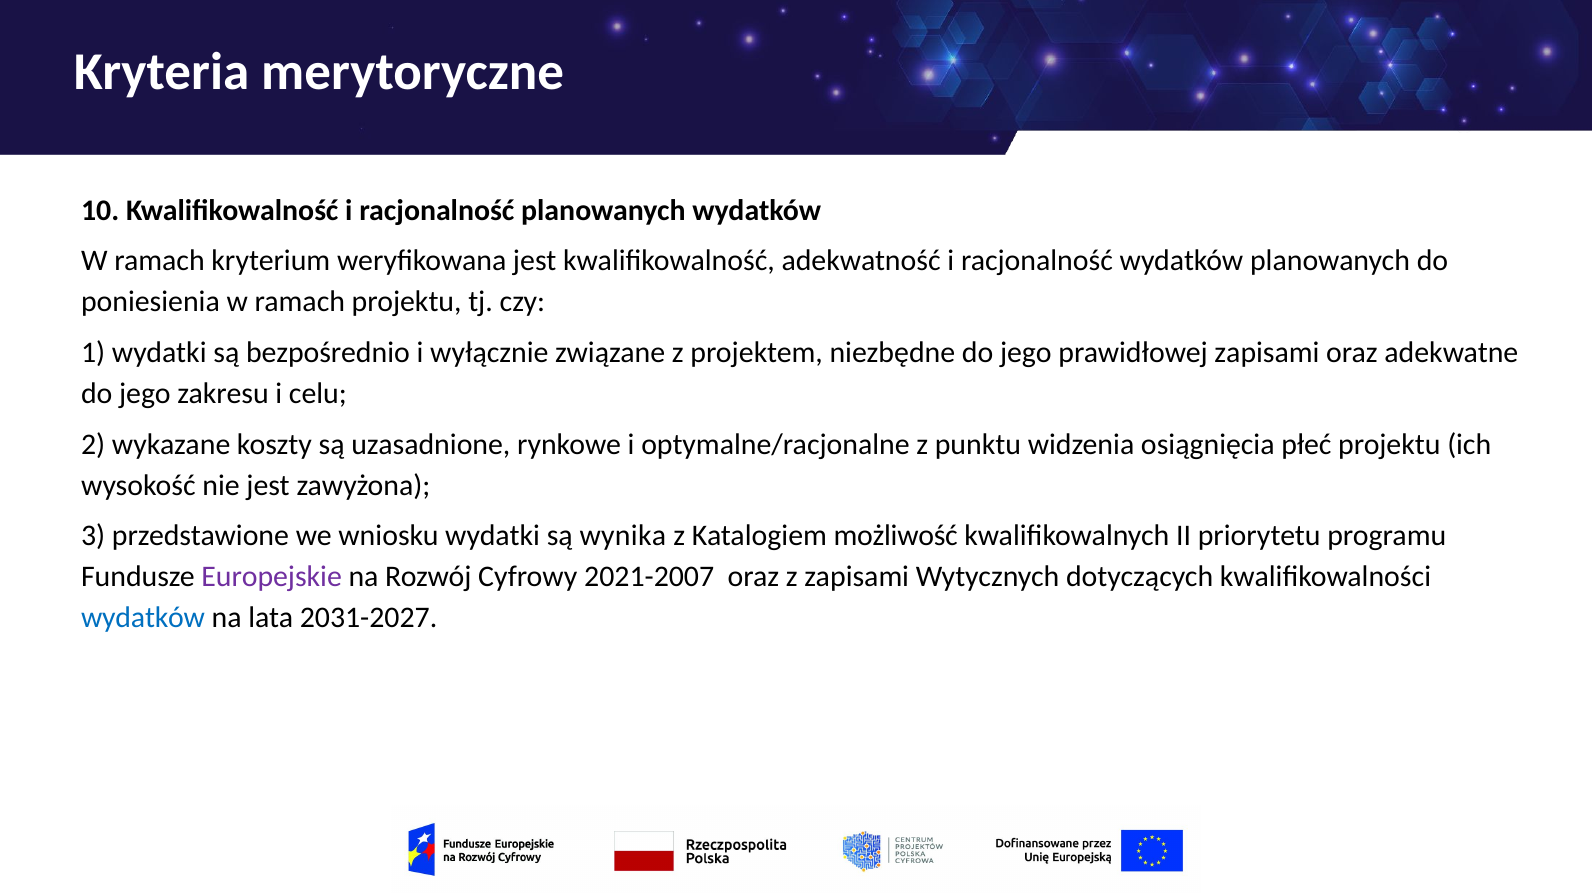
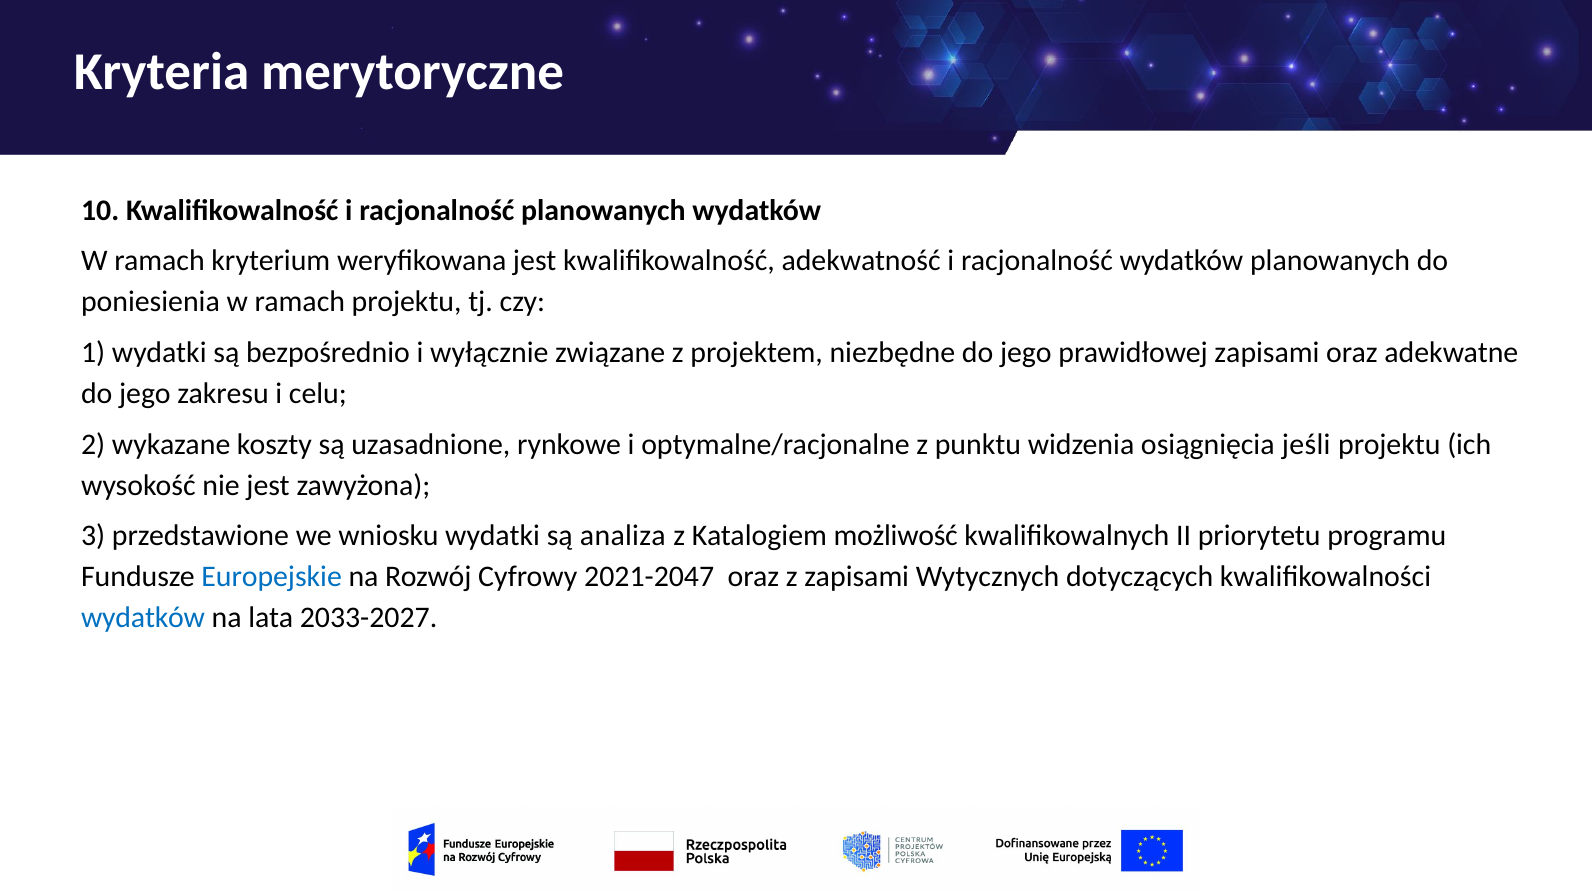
płeć: płeć -> jeśli
wynika: wynika -> analiza
Europejskie colour: purple -> blue
2021-2007: 2021-2007 -> 2021-2047
2031-2027: 2031-2027 -> 2033-2027
